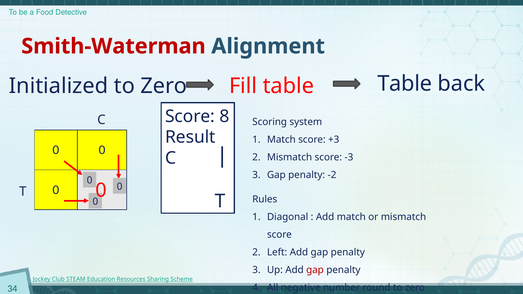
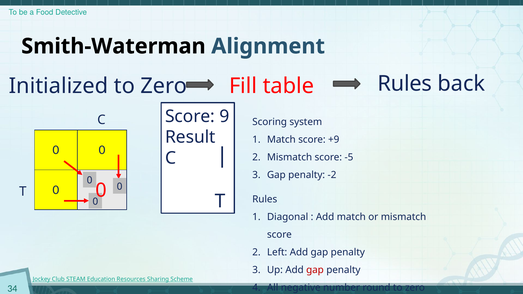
Smith-Waterman colour: red -> black
table Table: Table -> Rules
8: 8 -> 9
+3: +3 -> +9
-3: -3 -> -5
